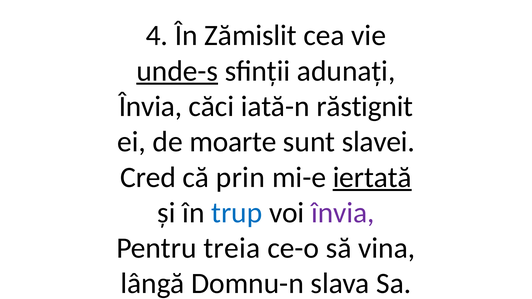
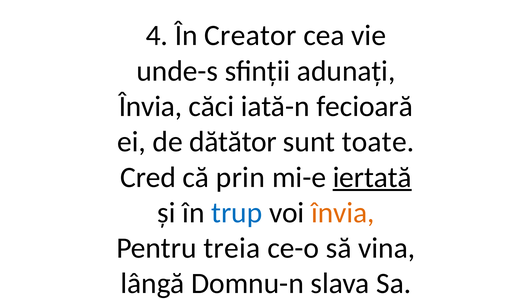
Zămislit: Zămislit -> Creator
unde-s underline: present -> none
răstignit: răstignit -> fecioară
moarte: moarte -> dătător
slavei: slavei -> toate
învia at (343, 213) colour: purple -> orange
